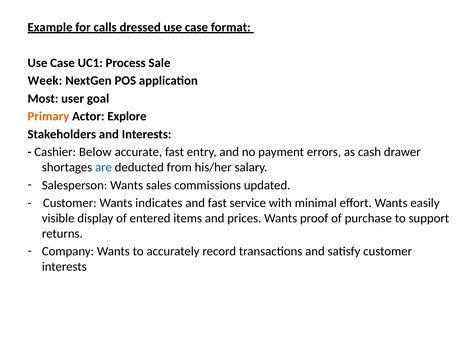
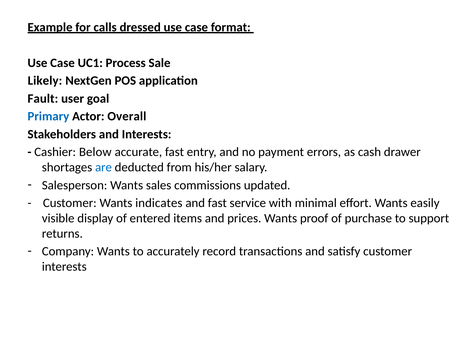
Week: Week -> Likely
Most: Most -> Fault
Primary colour: orange -> blue
Explore: Explore -> Overall
